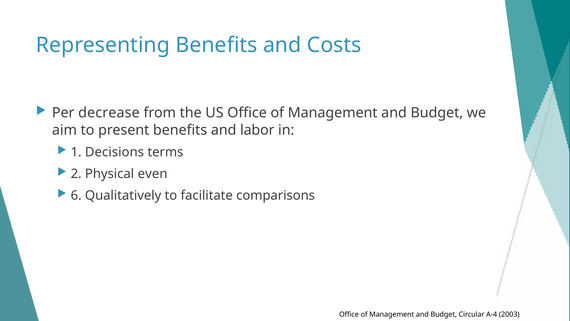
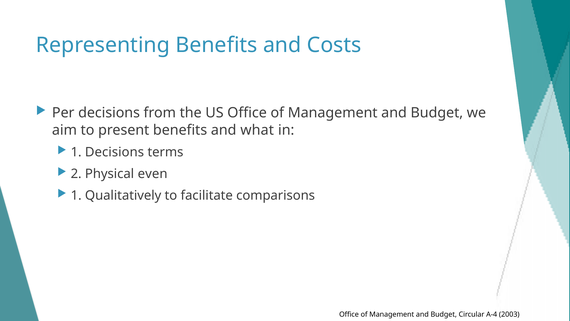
Per decrease: decrease -> decisions
labor: labor -> what
6 at (76, 195): 6 -> 1
